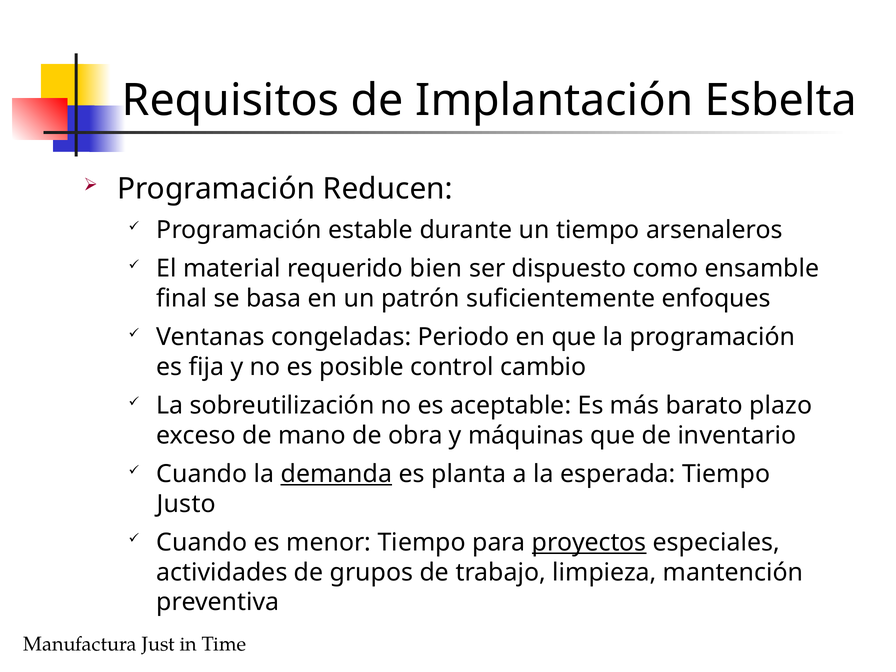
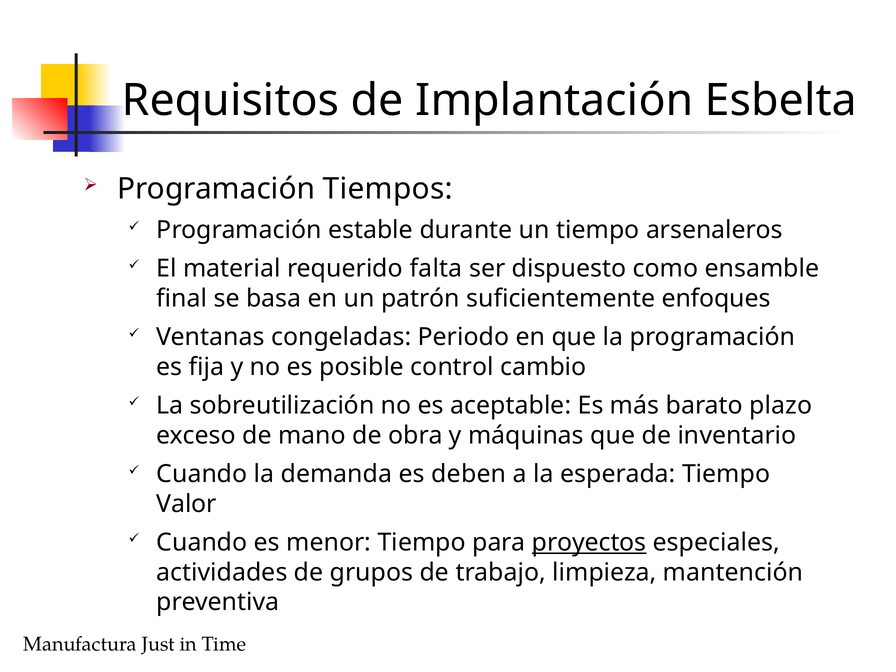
Reducen: Reducen -> Tiempos
bien: bien -> falta
demanda underline: present -> none
planta: planta -> deben
Justo: Justo -> Valor
